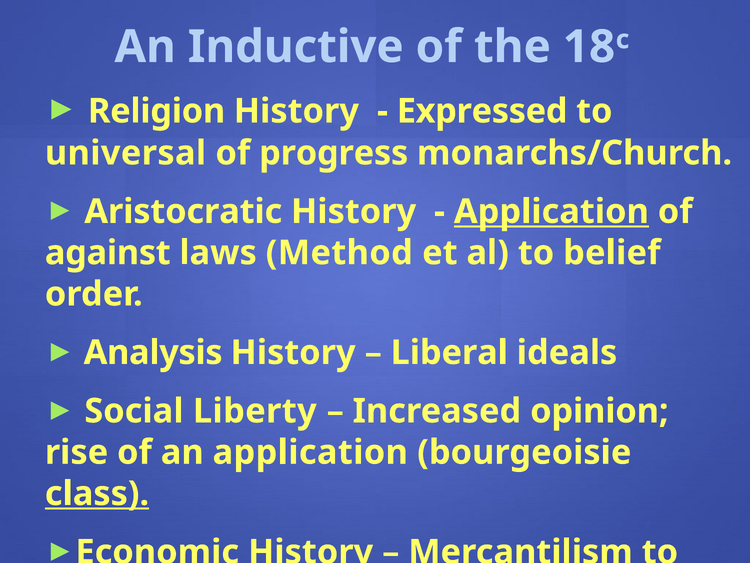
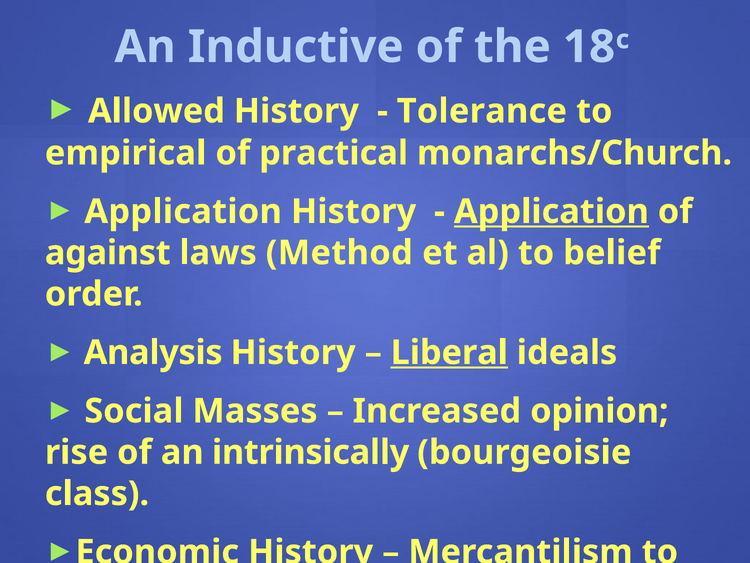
Religion: Religion -> Allowed
Expressed: Expressed -> Tolerance
universal: universal -> empirical
progress: progress -> practical
Aristocratic at (183, 211): Aristocratic -> Application
Liberal underline: none -> present
Liberty: Liberty -> Masses
an application: application -> intrinsically
class underline: present -> none
